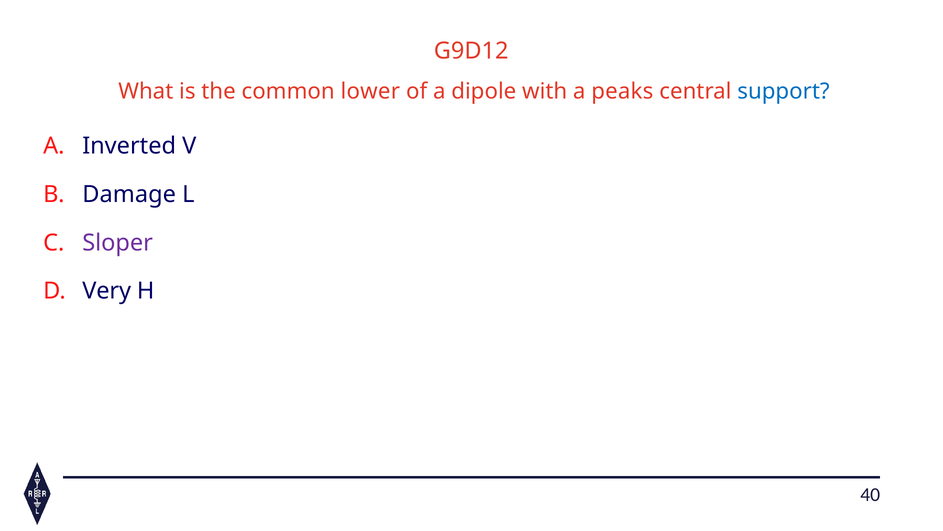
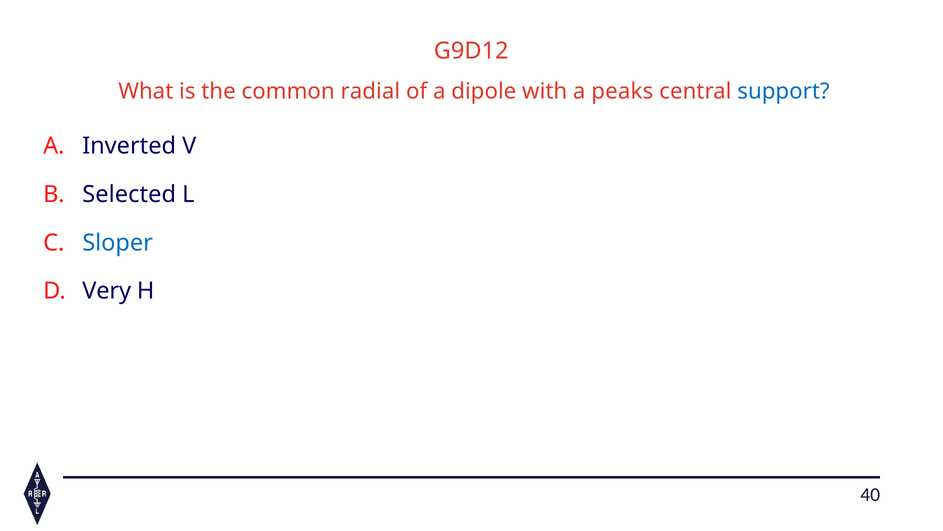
lower: lower -> radial
Damage: Damage -> Selected
Sloper colour: purple -> blue
